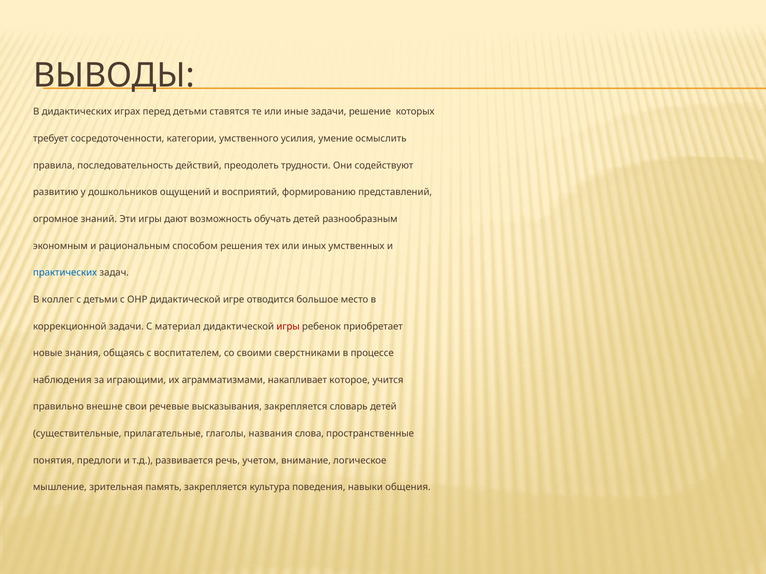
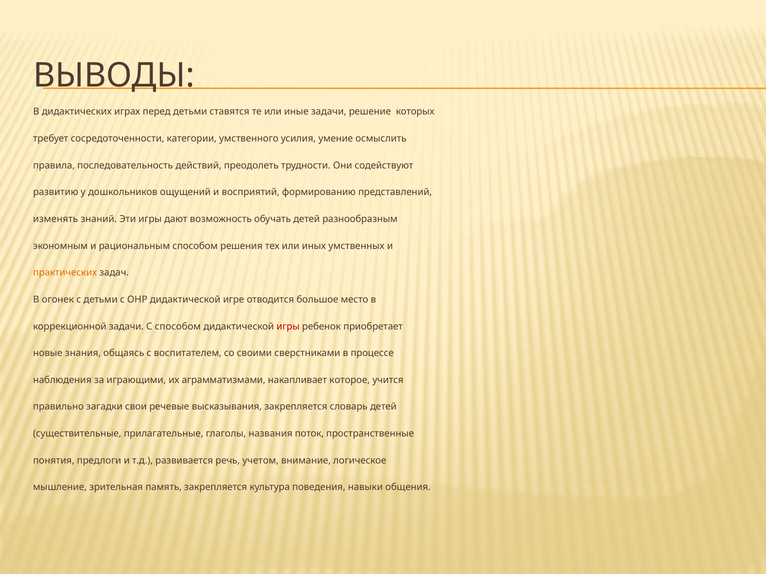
огромное: огромное -> изменять
практических colour: blue -> orange
коллег: коллег -> огонек
С материал: материал -> способом
внешне: внешне -> загадки
слова: слова -> поток
